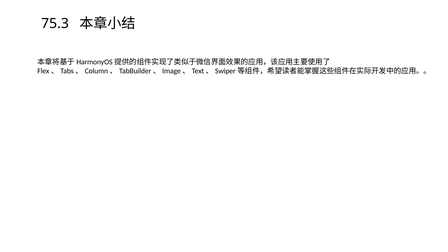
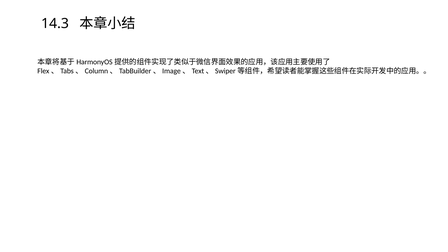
75.3: 75.3 -> 14.3
